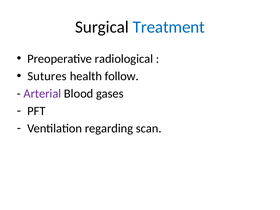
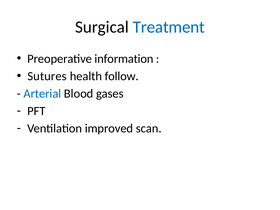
radiological: radiological -> information
Arterial colour: purple -> blue
regarding: regarding -> improved
